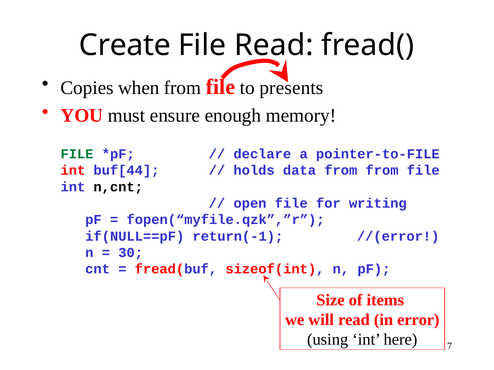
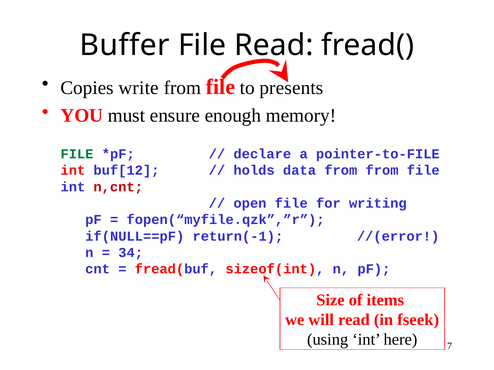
Create: Create -> Buffer
when: when -> write
buf[44: buf[44 -> buf[12
n,cnt colour: black -> red
30: 30 -> 34
error: error -> fseek
